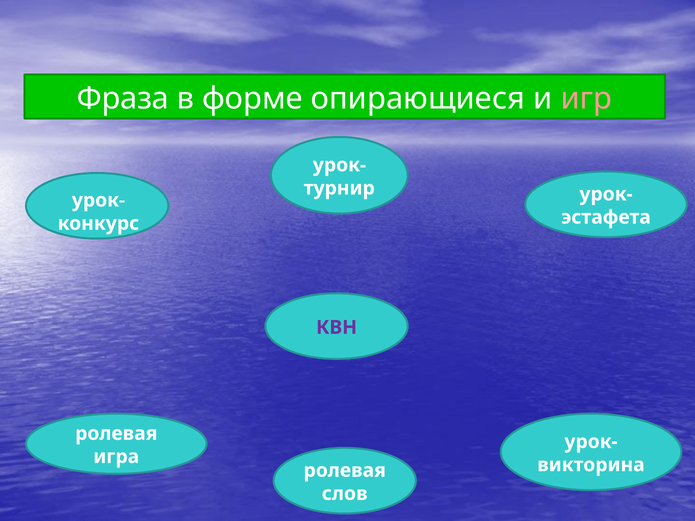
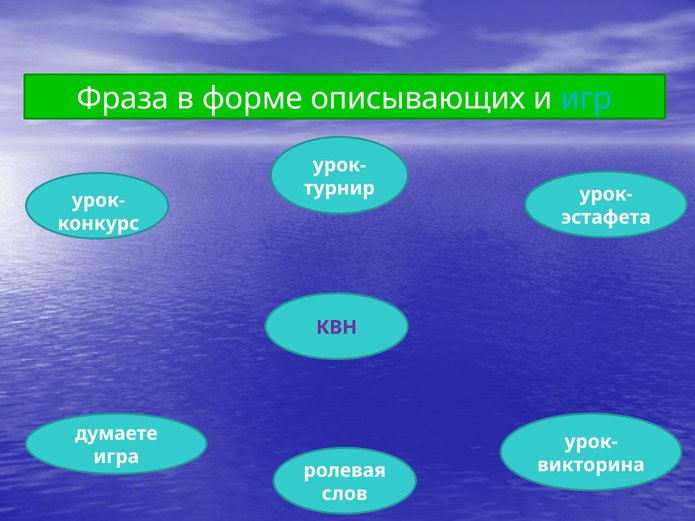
опирающиеся: опирающиеся -> описывающих
игр colour: pink -> light blue
ролевая at (116, 434): ролевая -> думаете
